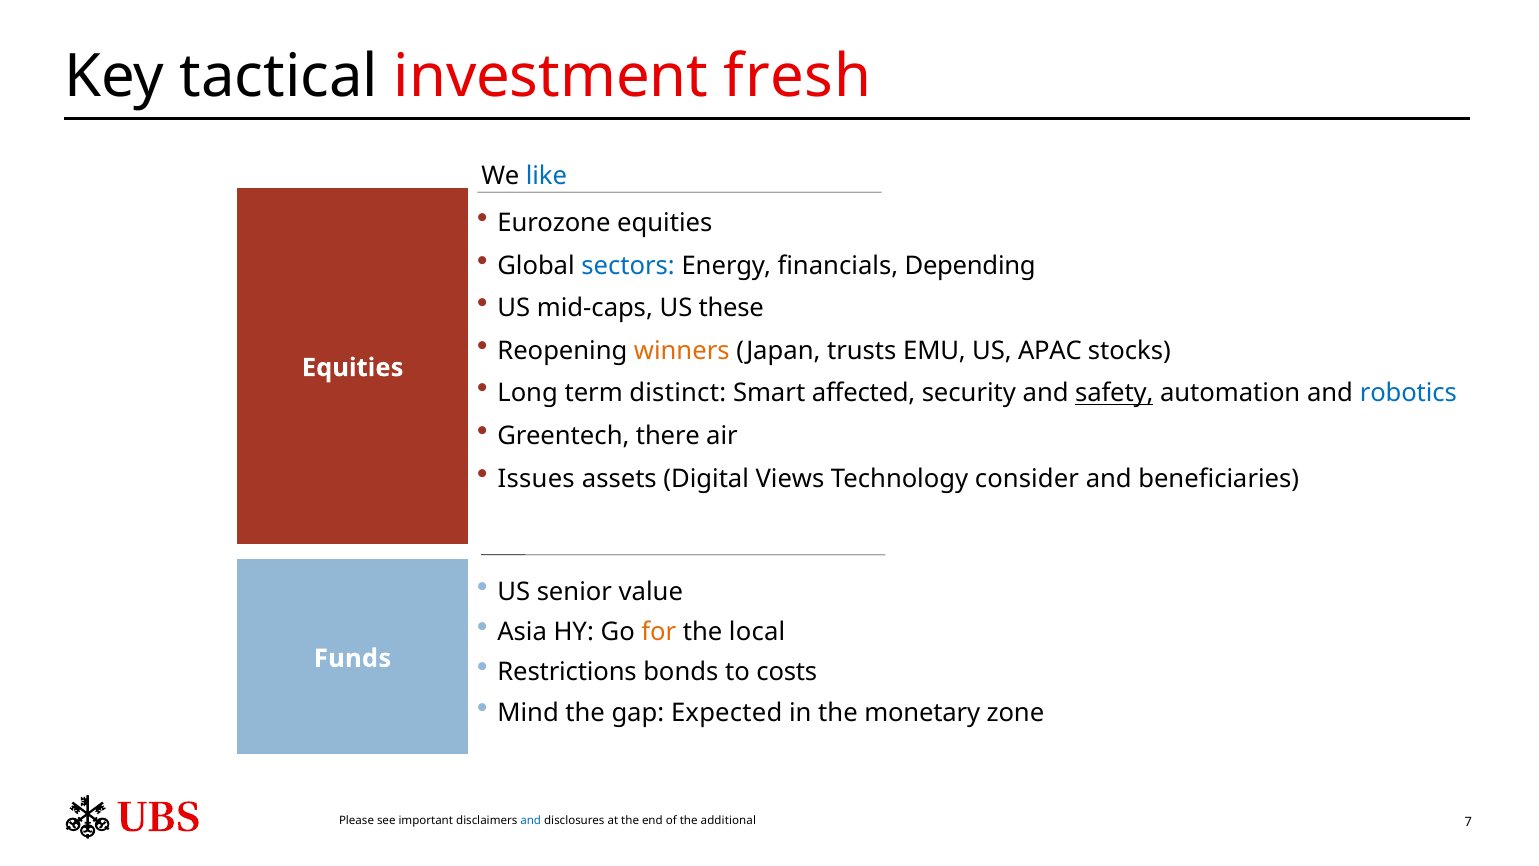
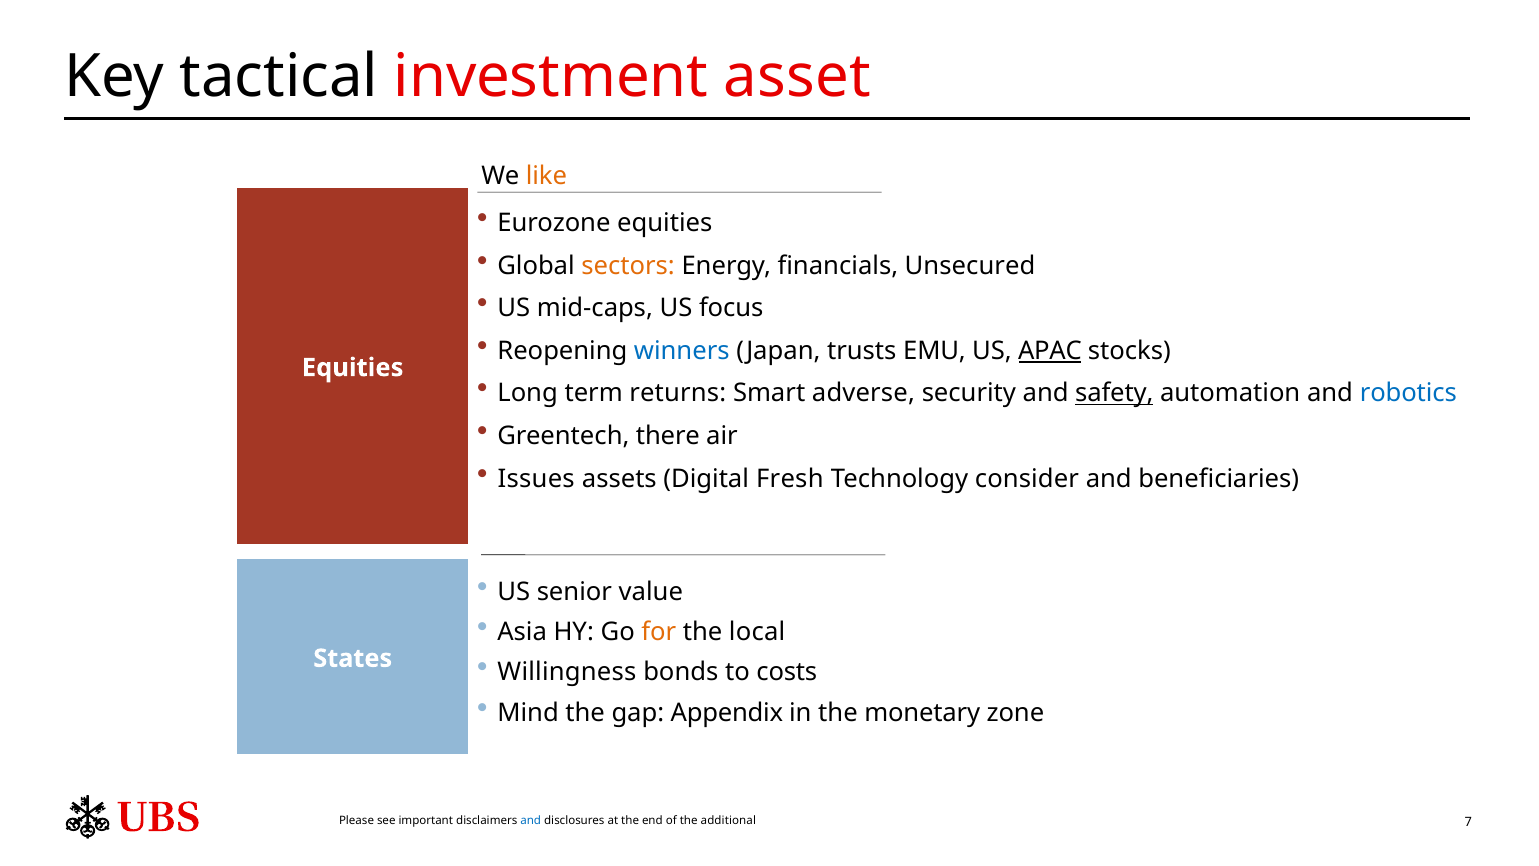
fresh: fresh -> asset
like colour: blue -> orange
sectors colour: blue -> orange
Depending: Depending -> Unsecured
these: these -> focus
winners colour: orange -> blue
APAC underline: none -> present
distinct: distinct -> returns
affected: affected -> adverse
Views: Views -> Fresh
Funds: Funds -> States
Restrictions: Restrictions -> Willingness
Expected: Expected -> Appendix
